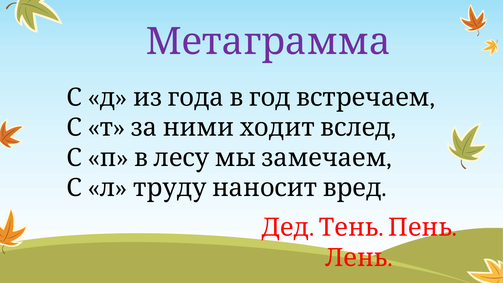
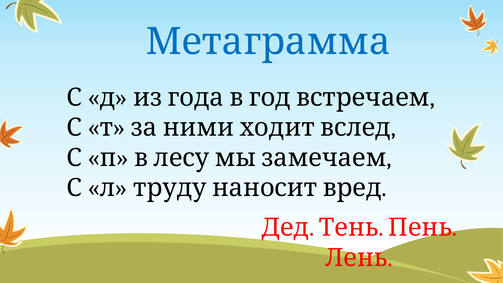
Метаграмма colour: purple -> blue
